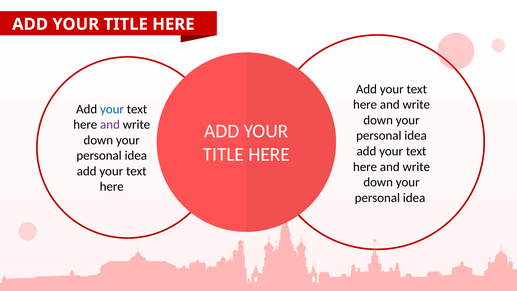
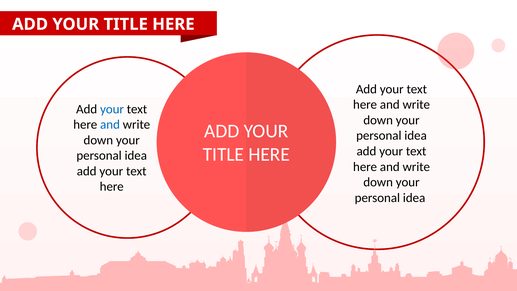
and at (110, 125) colour: purple -> blue
